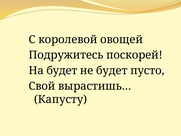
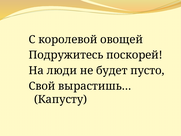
На будет: будет -> люди
